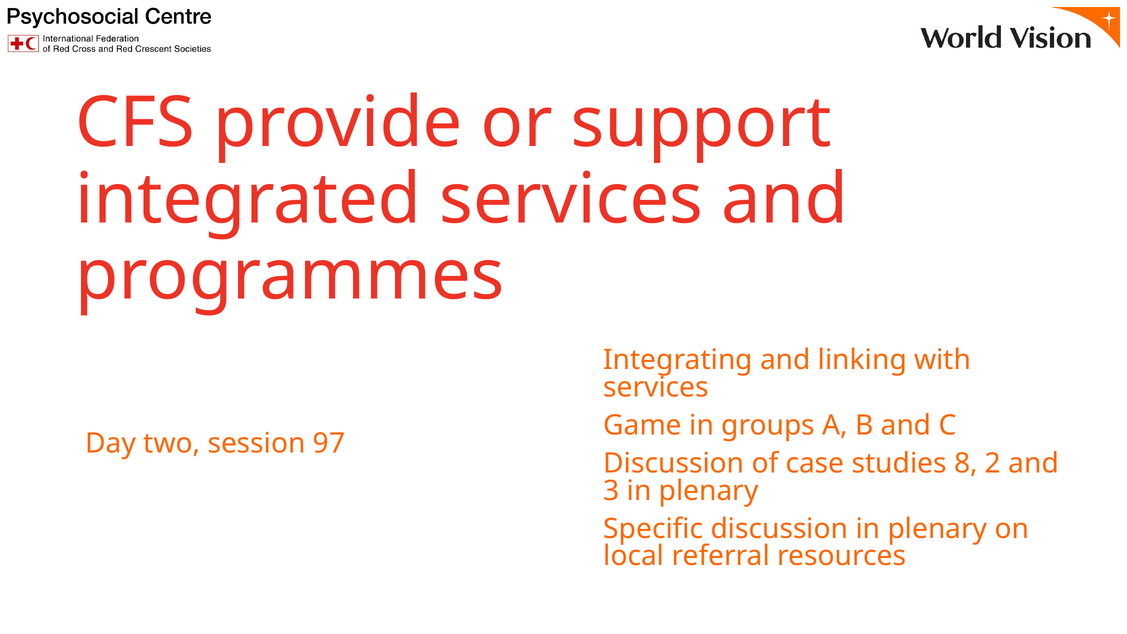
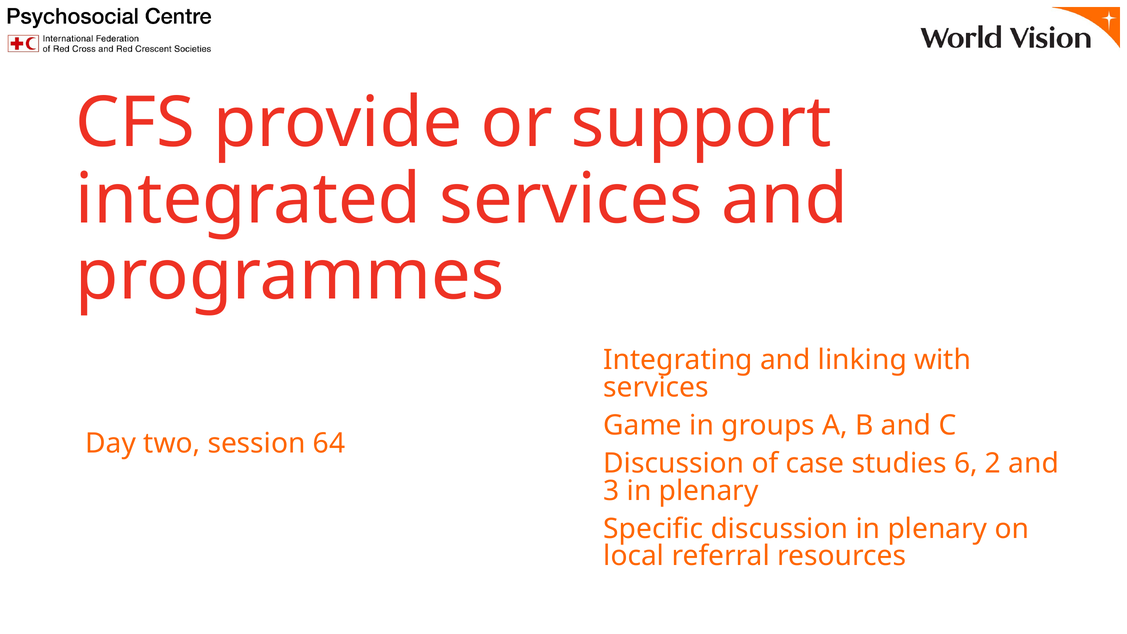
97: 97 -> 64
8: 8 -> 6
